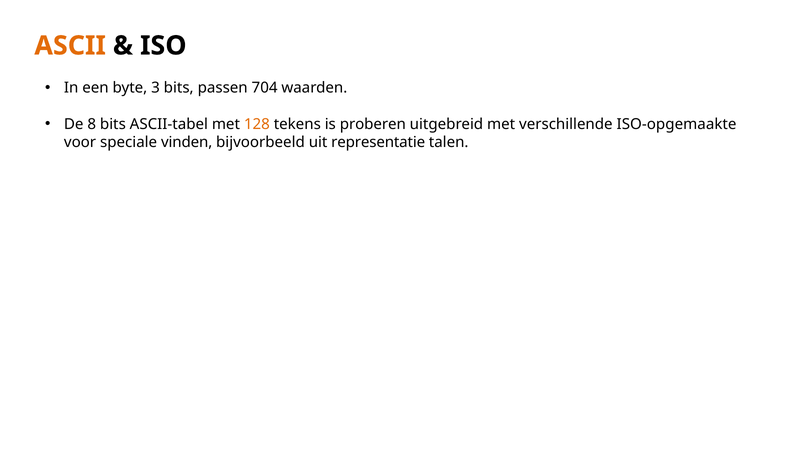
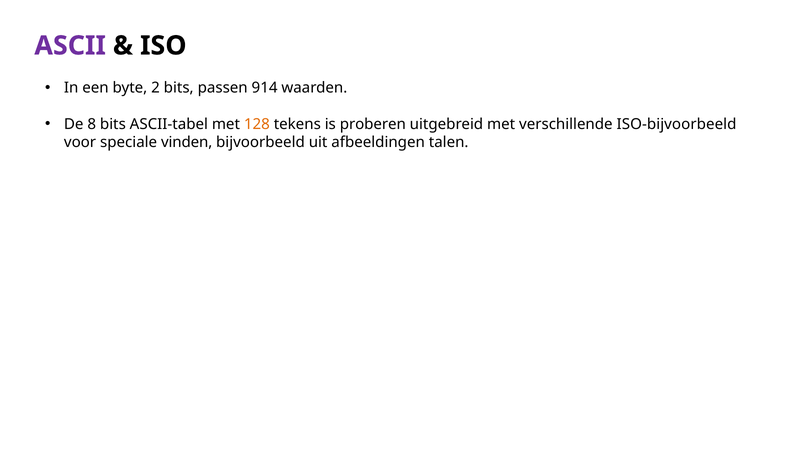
ASCII colour: orange -> purple
3: 3 -> 2
704: 704 -> 914
ISO-opgemaakte: ISO-opgemaakte -> ISO-bijvoorbeeld
representatie: representatie -> afbeeldingen
